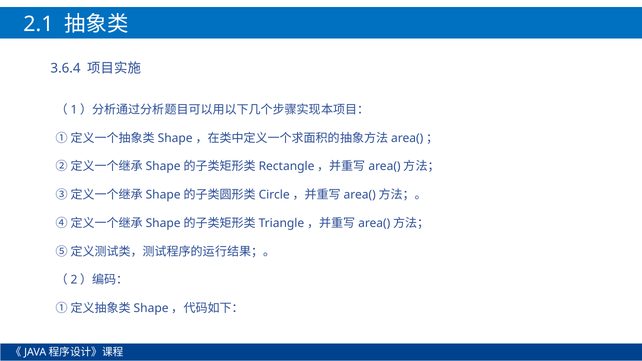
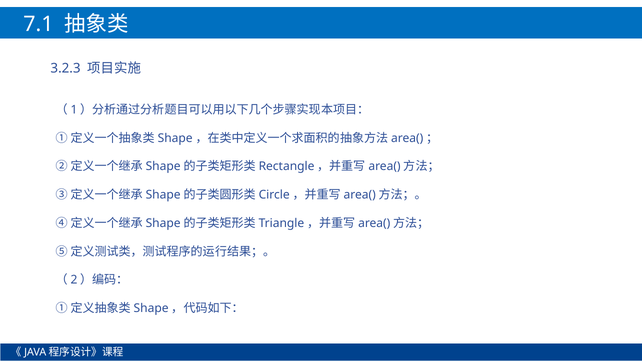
2.1: 2.1 -> 7.1
3.6.4: 3.6.4 -> 3.2.3
